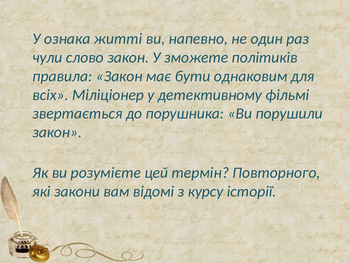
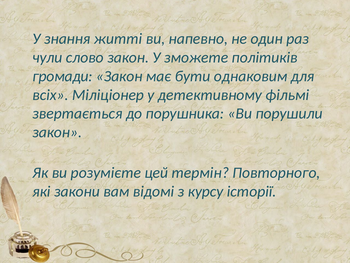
ознака: ознака -> знання
правила: правила -> громади
